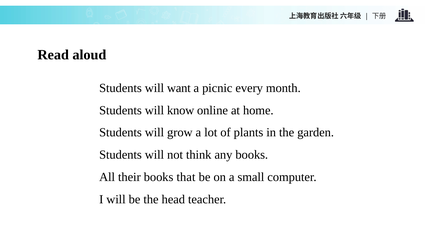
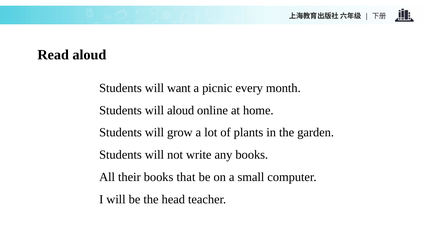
will know: know -> aloud
think: think -> write
